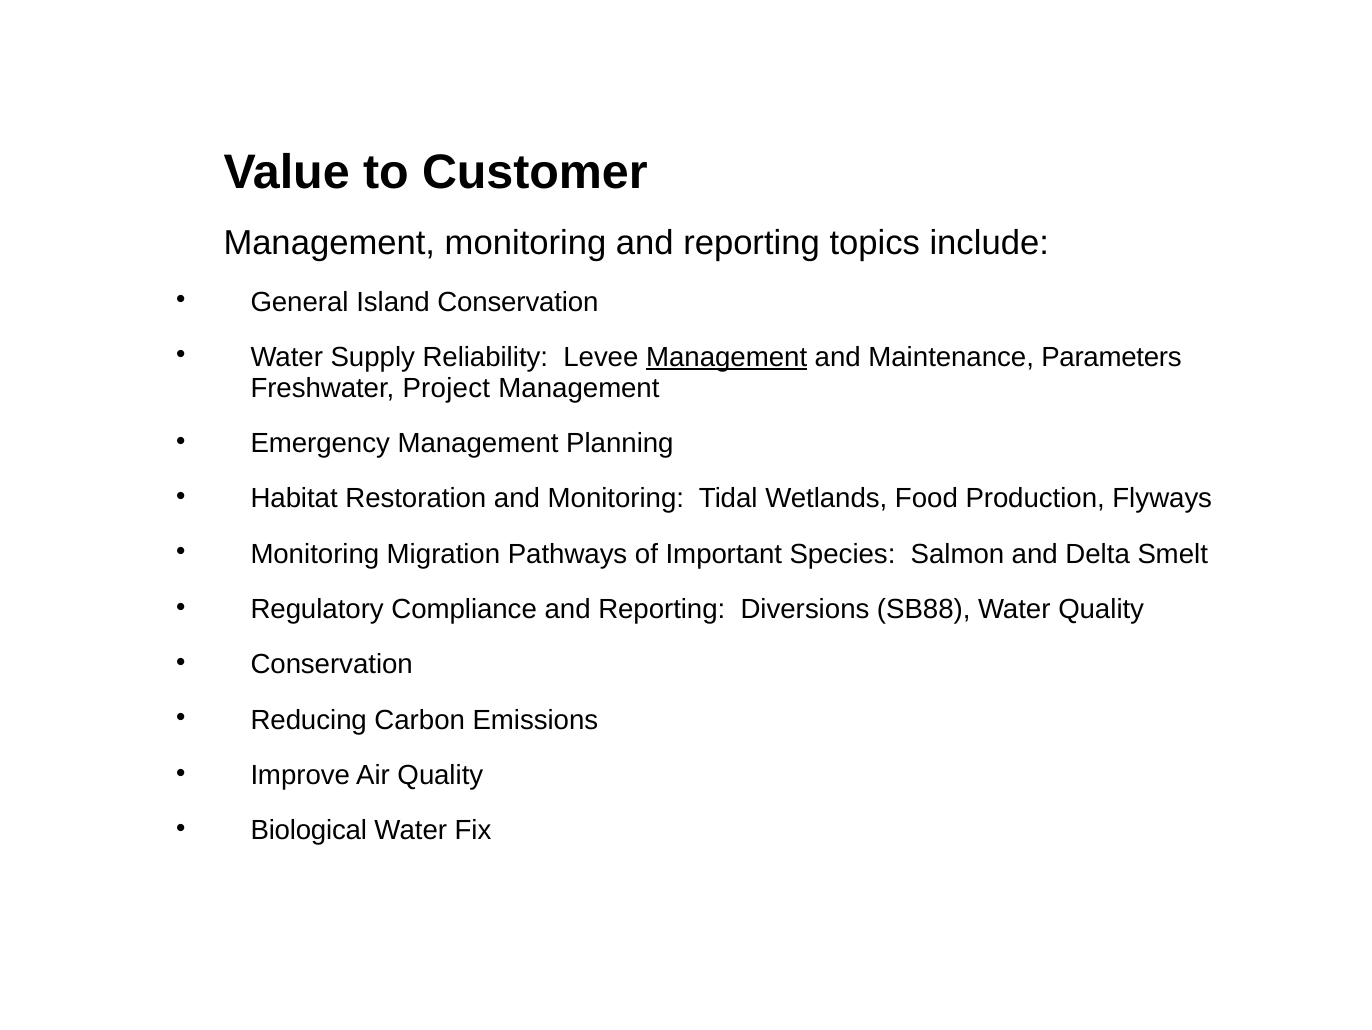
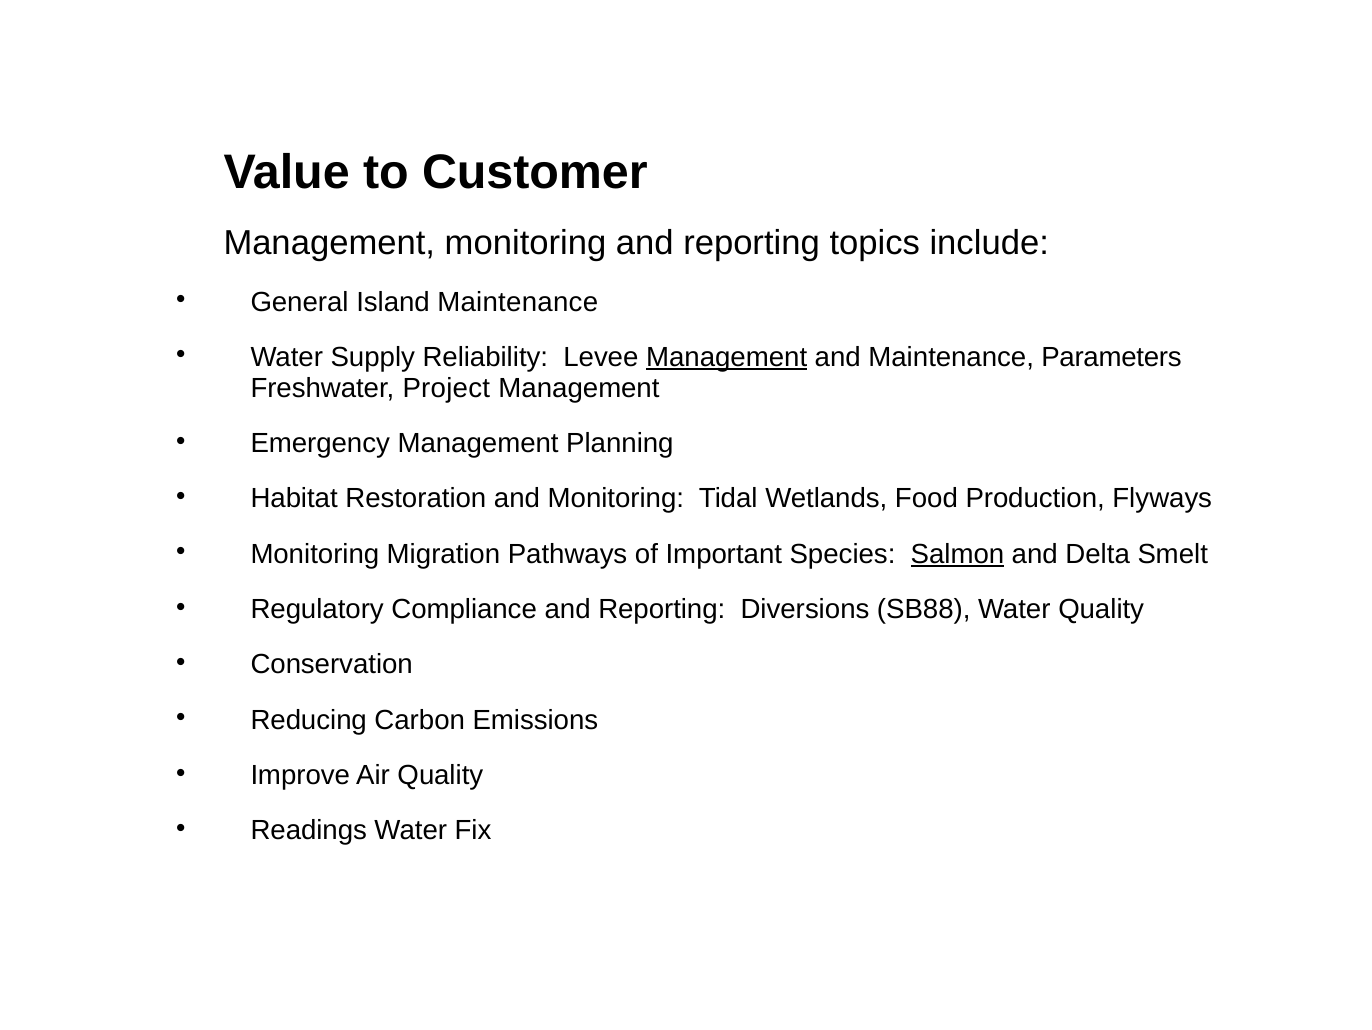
Island Conservation: Conservation -> Maintenance
Salmon underline: none -> present
Biological: Biological -> Readings
